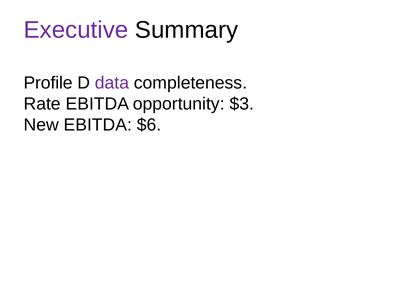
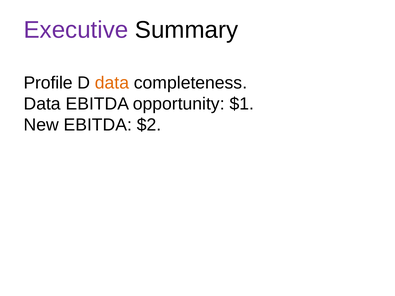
data at (112, 83) colour: purple -> orange
Rate at (42, 104): Rate -> Data
$3: $3 -> $1
$6: $6 -> $2
